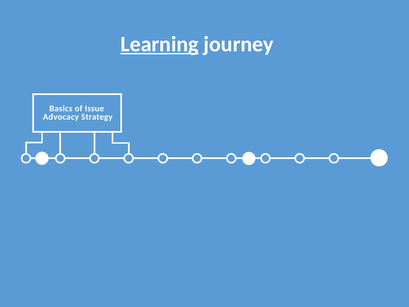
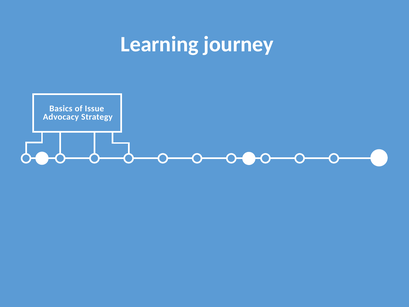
Learning underline: present -> none
